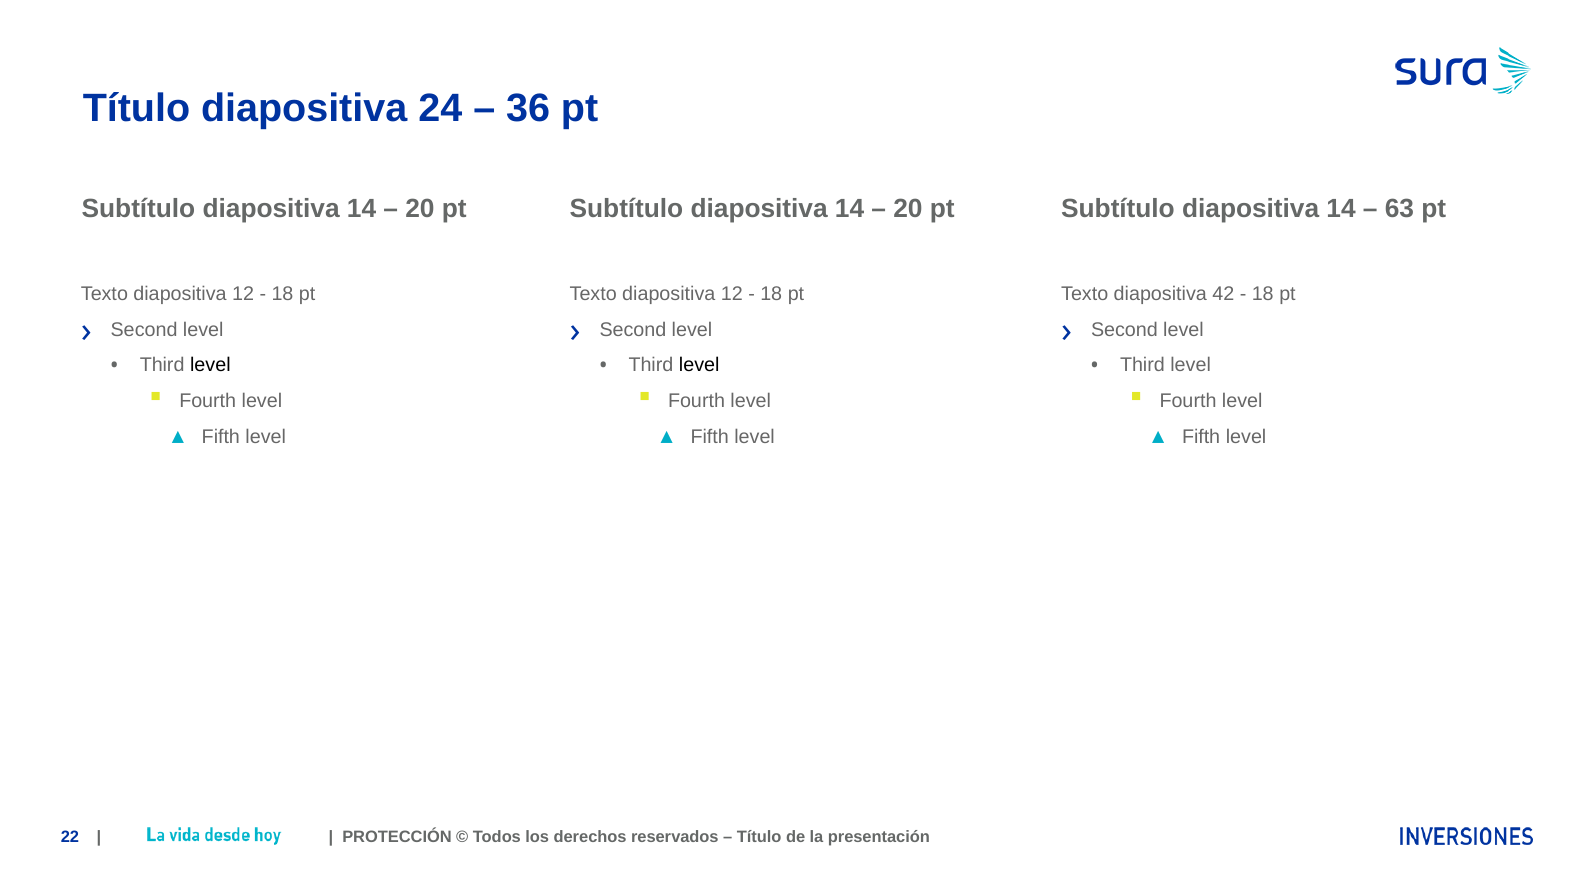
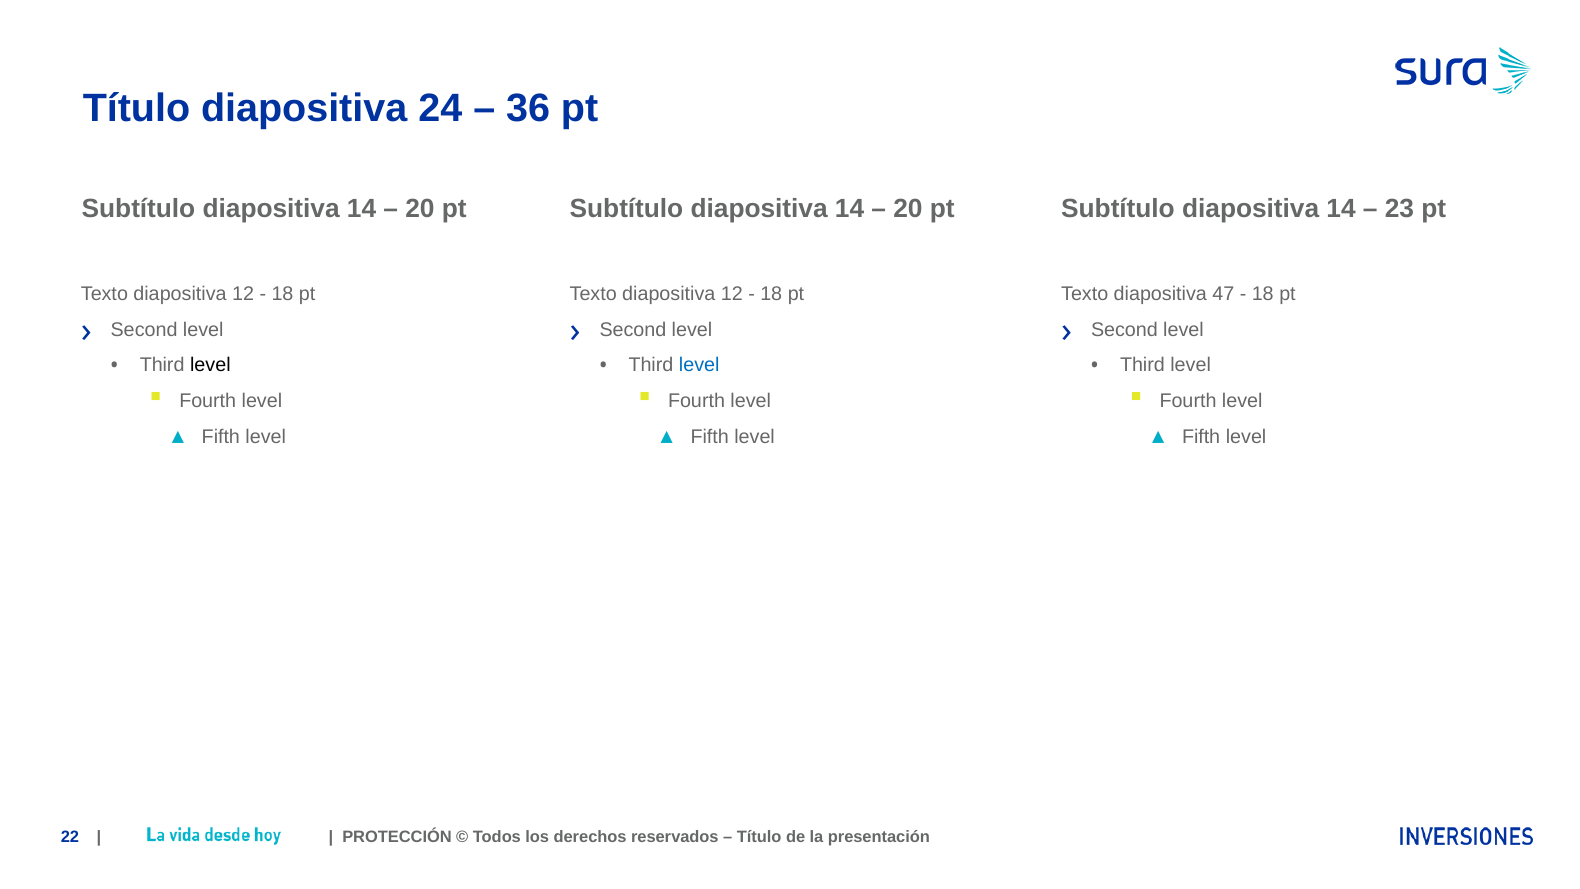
63: 63 -> 23
42: 42 -> 47
level at (699, 365) colour: black -> blue
